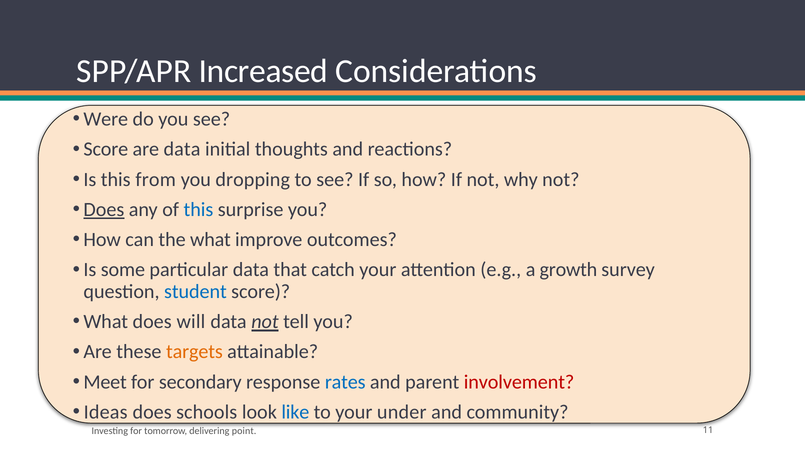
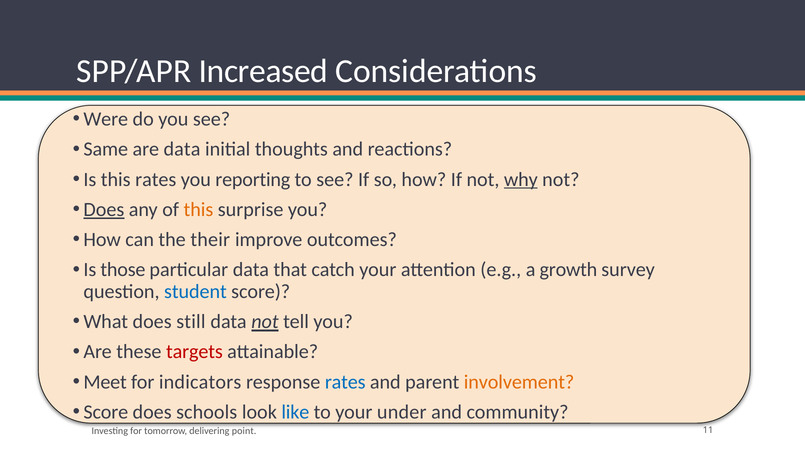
Score at (106, 149): Score -> Same
this from: from -> rates
dropping: dropping -> reporting
why underline: none -> present
this at (198, 209) colour: blue -> orange
the what: what -> their
some: some -> those
will: will -> still
targets colour: orange -> red
secondary: secondary -> indicators
involvement colour: red -> orange
Ideas at (106, 412): Ideas -> Score
